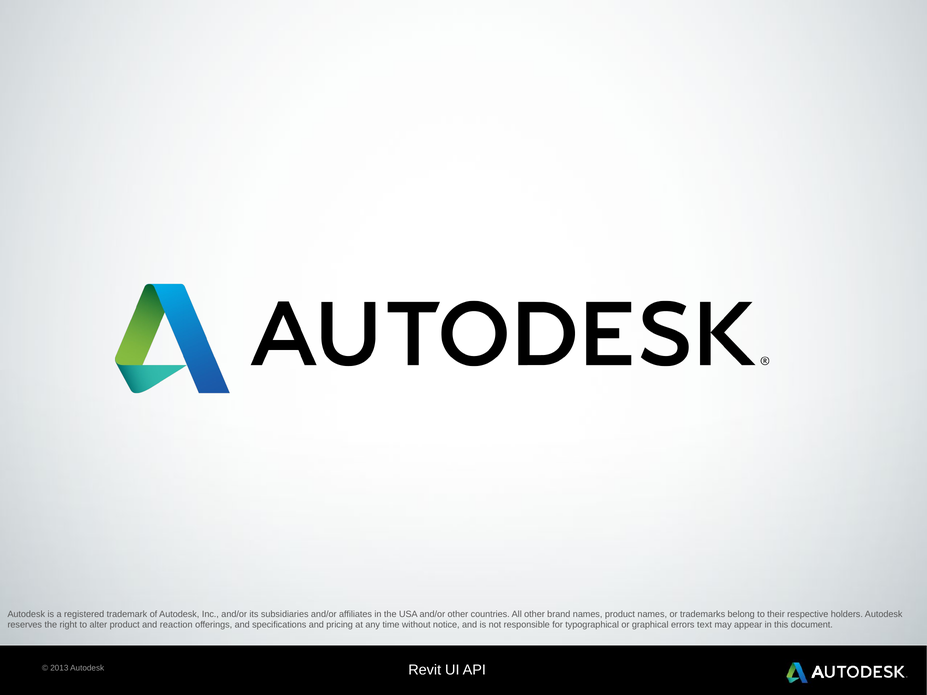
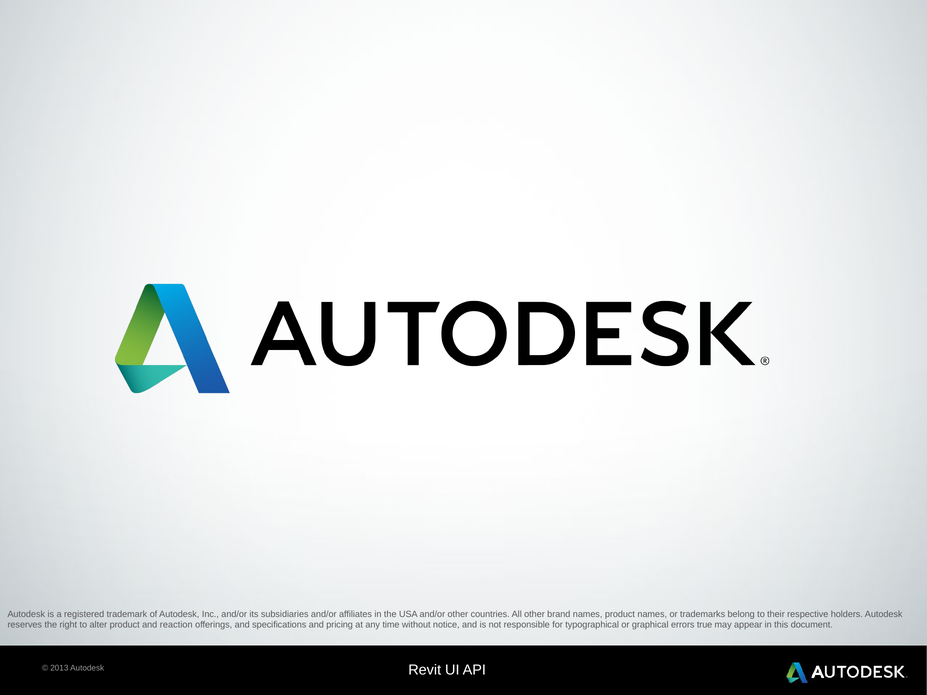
text: text -> true
